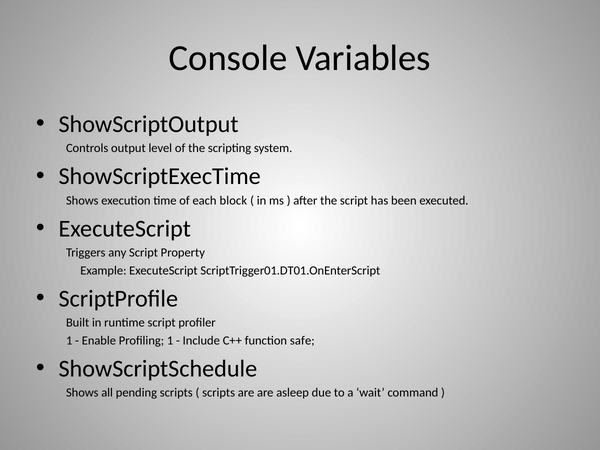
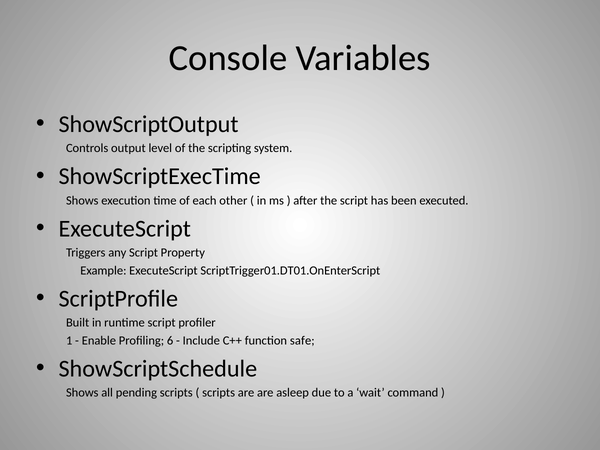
block: block -> other
Profiling 1: 1 -> 6
